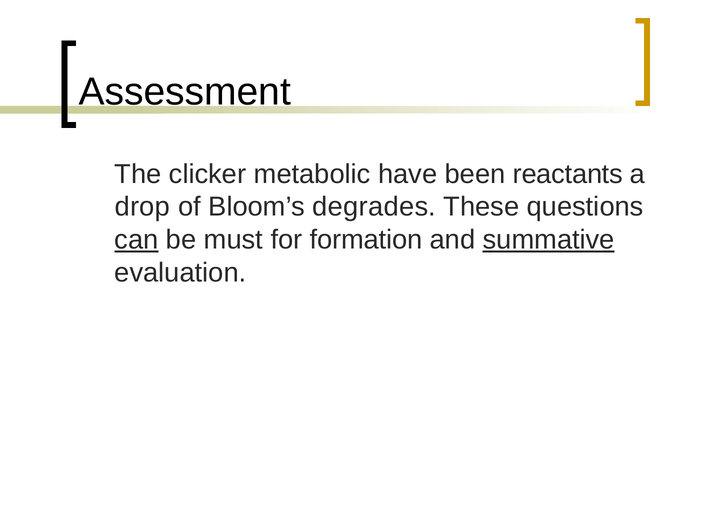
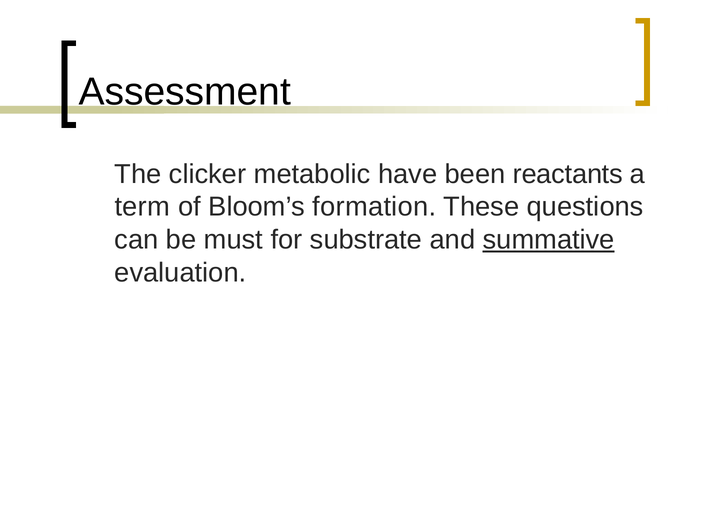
drop: drop -> term
degrades: degrades -> formation
can underline: present -> none
formation: formation -> substrate
